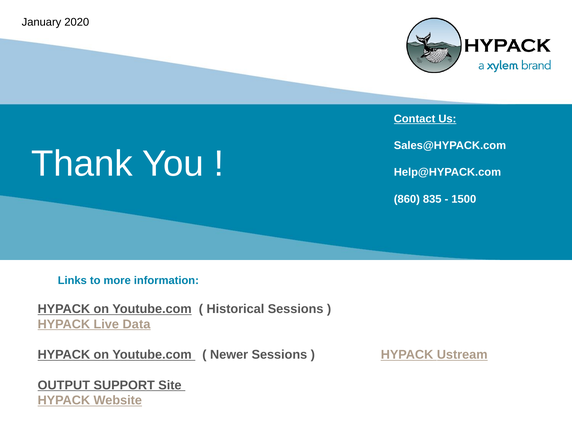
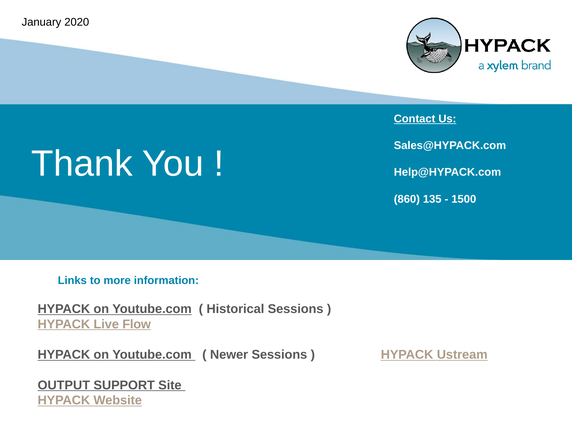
835: 835 -> 135
Data: Data -> Flow
